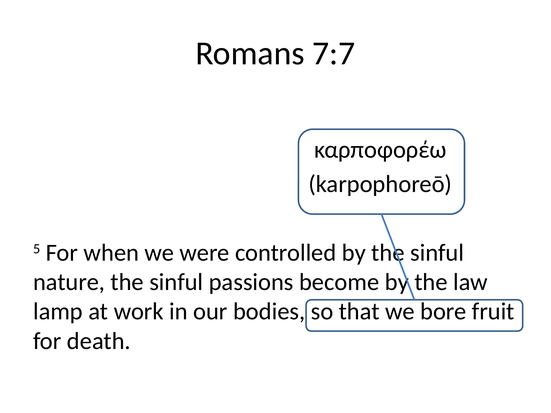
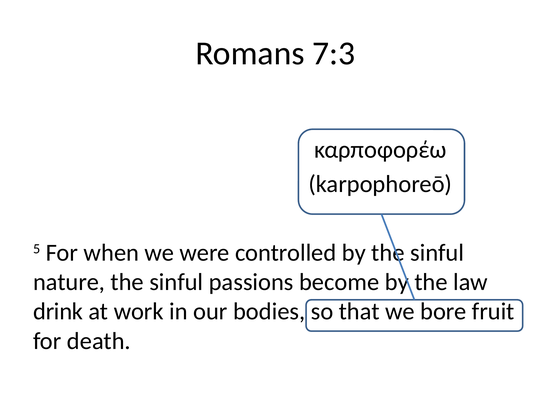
7:7: 7:7 -> 7:3
lamp: lamp -> drink
